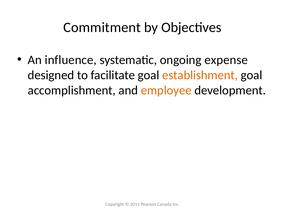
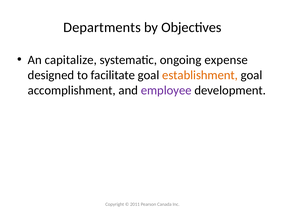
Commitment: Commitment -> Departments
influence: influence -> capitalize
employee colour: orange -> purple
